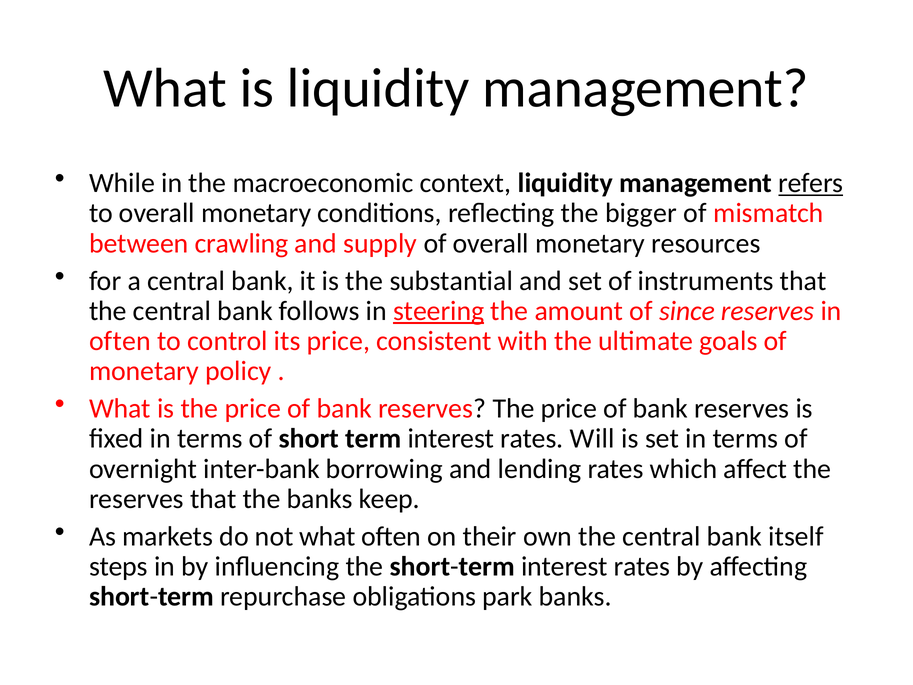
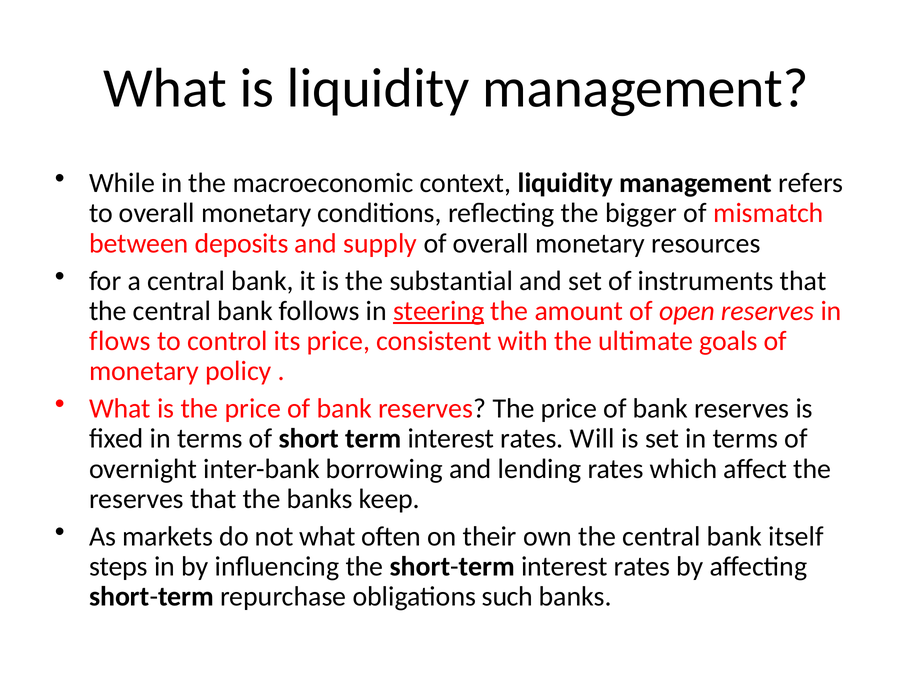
refers underline: present -> none
crawling: crawling -> deposits
since: since -> open
often at (120, 341): often -> flows
park: park -> such
